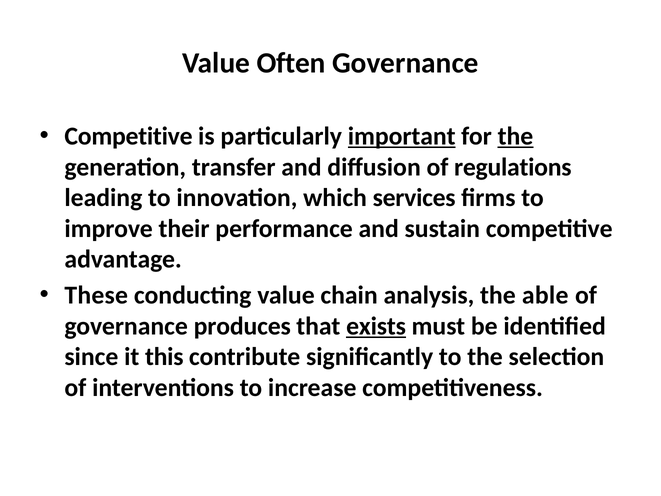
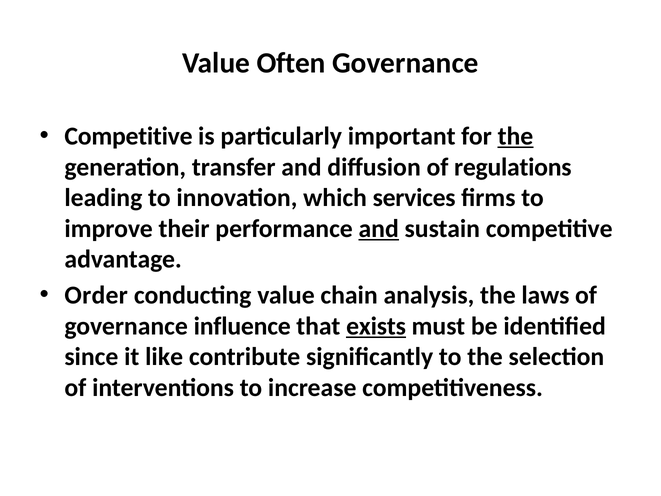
important underline: present -> none
and at (379, 229) underline: none -> present
These: These -> Order
able: able -> laws
produces: produces -> influence
this: this -> like
